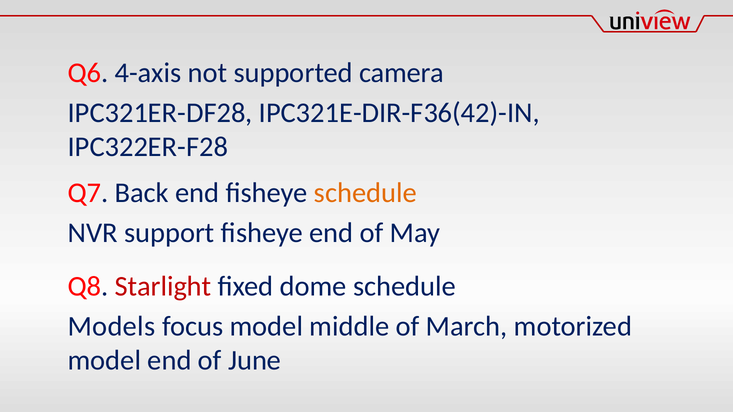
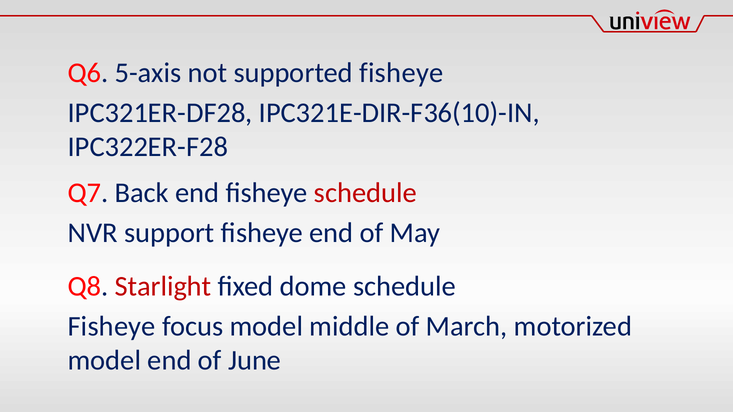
4-axis: 4-axis -> 5-axis
supported camera: camera -> fisheye
IPC321E-DIR-F36(42)-IN: IPC321E-DIR-F36(42)-IN -> IPC321E-DIR-F36(10)-IN
schedule at (365, 193) colour: orange -> red
Models at (112, 327): Models -> Fisheye
